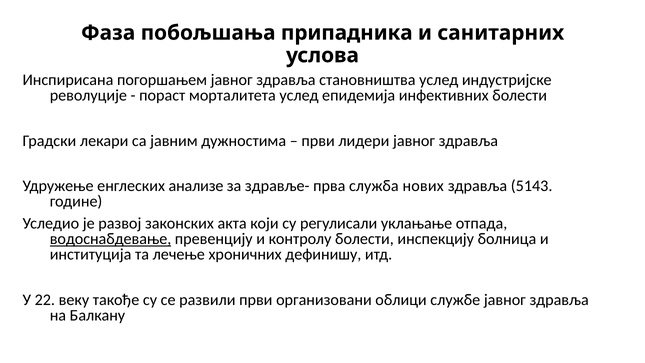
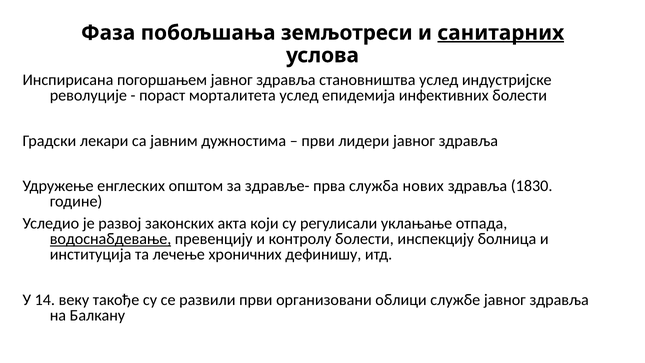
припадника: припадника -> земљотреси
санитарних underline: none -> present
анализе: анализе -> општом
5143: 5143 -> 1830
22: 22 -> 14
